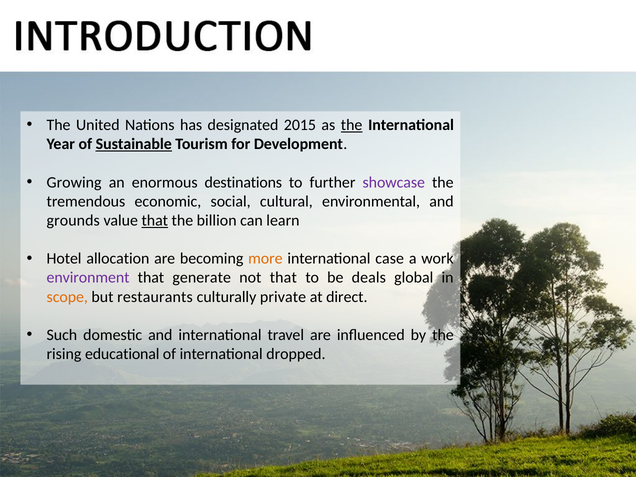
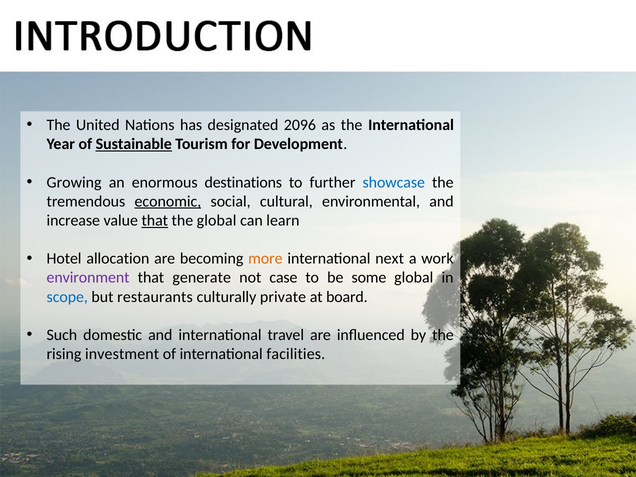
2015: 2015 -> 2096
the at (352, 125) underline: present -> none
showcase colour: purple -> blue
economic underline: none -> present
grounds: grounds -> increase
the billion: billion -> global
case: case -> next
not that: that -> case
deals: deals -> some
scope colour: orange -> blue
direct: direct -> board
educational: educational -> investment
dropped: dropped -> facilities
